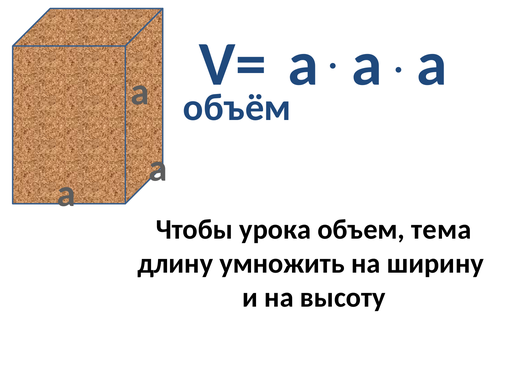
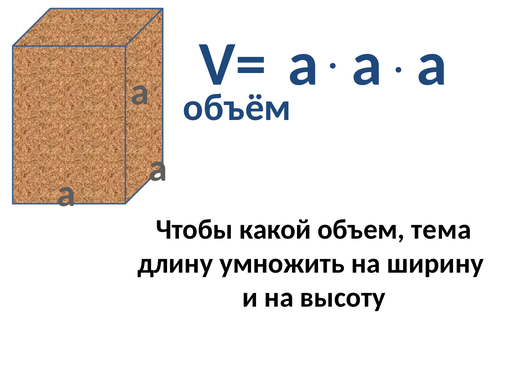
урока: урока -> какой
